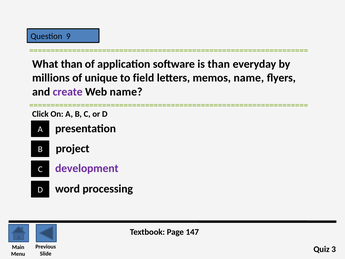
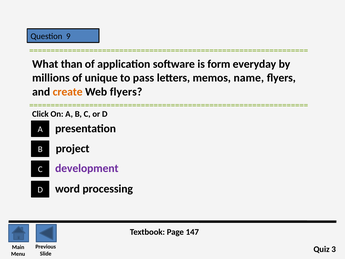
is than: than -> form
field: field -> pass
create colour: purple -> orange
Web name: name -> flyers
